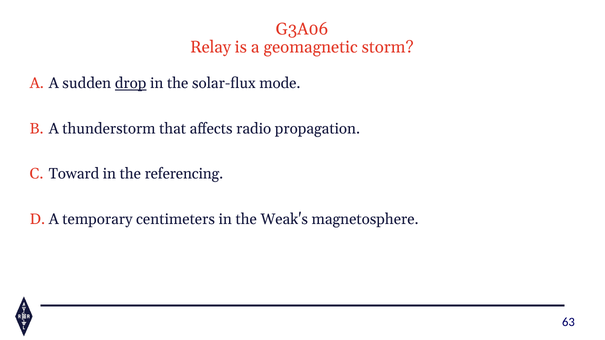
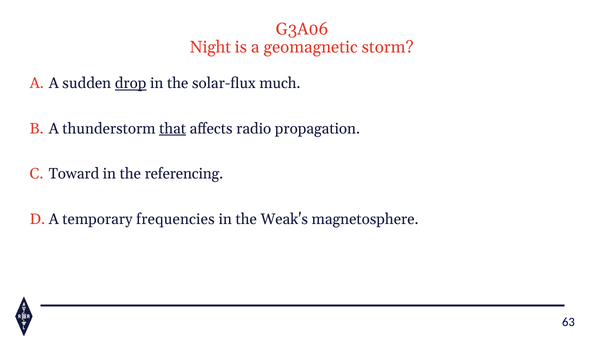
Relay: Relay -> Night
mode: mode -> much
that underline: none -> present
centimeters: centimeters -> frequencies
